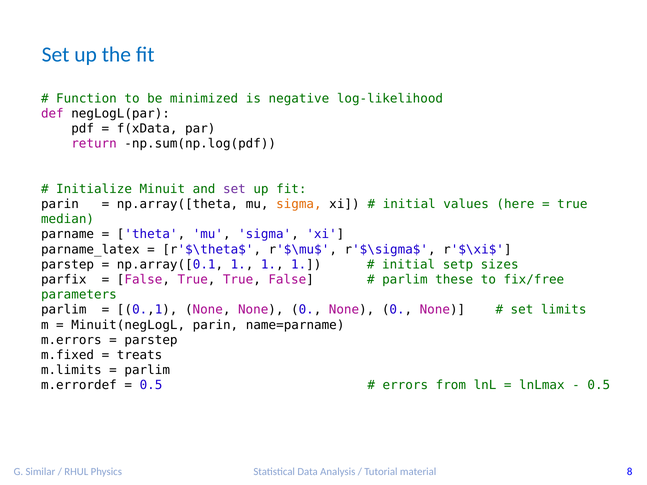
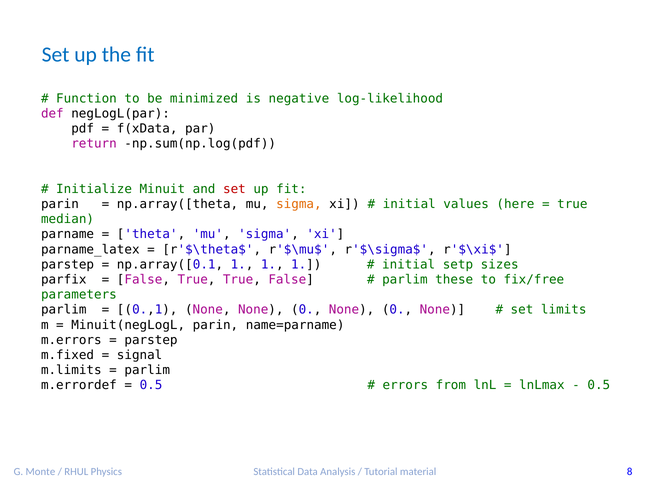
set at (234, 189) colour: purple -> red
treats: treats -> signal
Similar: Similar -> Monte
